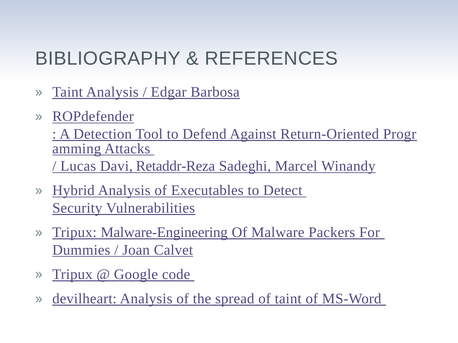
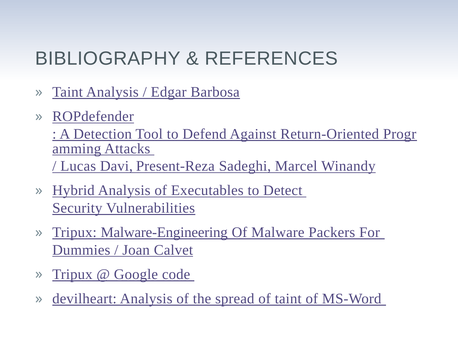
Retaddr-Reza: Retaddr-Reza -> Present-Reza
